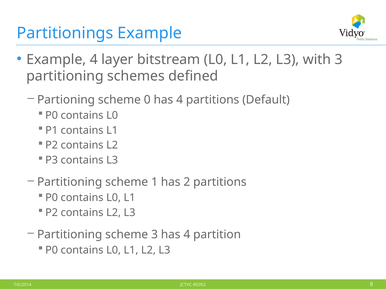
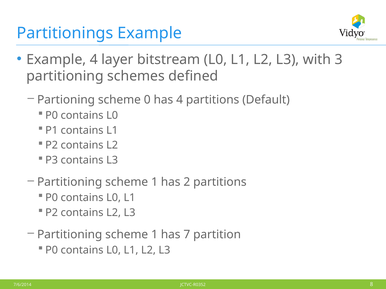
3 at (155, 235): 3 -> 1
4 at (187, 235): 4 -> 7
